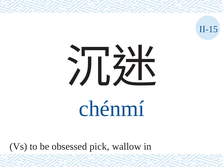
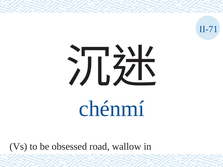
II-15: II-15 -> II-71
pick: pick -> road
